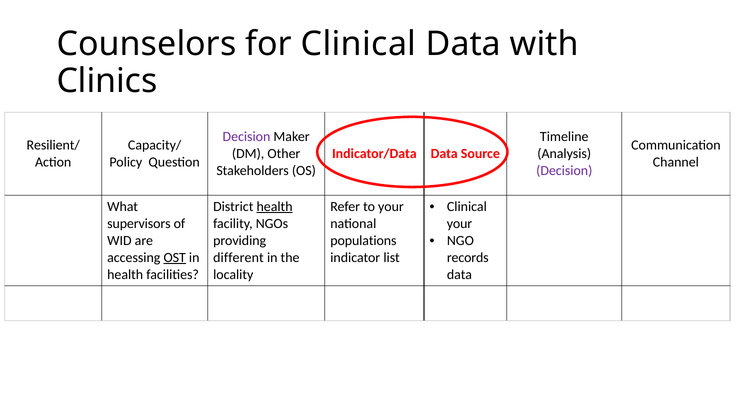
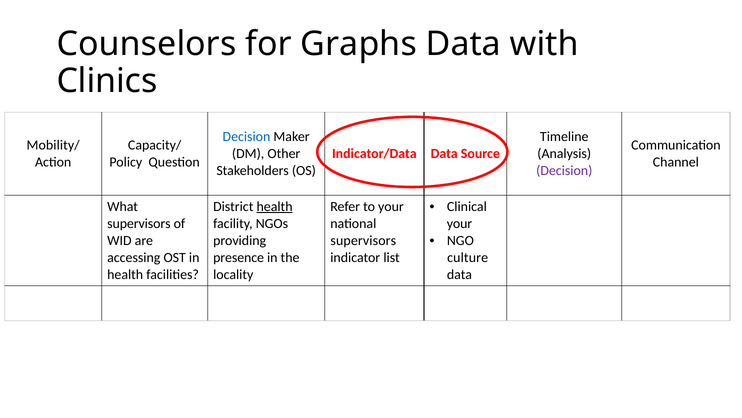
for Clinical: Clinical -> Graphs
Decision at (246, 137) colour: purple -> blue
Resilient/: Resilient/ -> Mobility/
populations at (363, 240): populations -> supervisors
OST underline: present -> none
different: different -> presence
records: records -> culture
